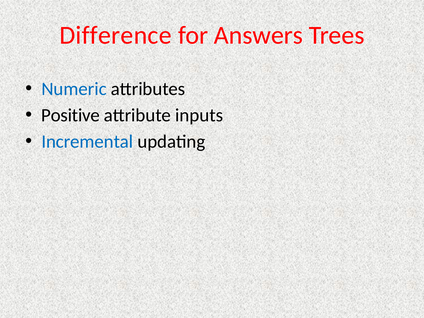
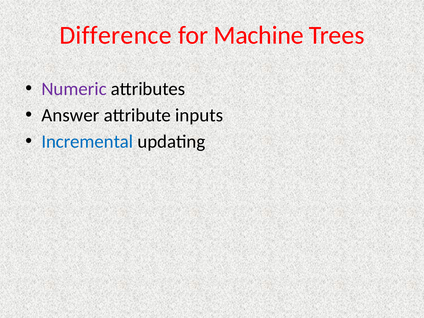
Answers: Answers -> Machine
Numeric colour: blue -> purple
Positive: Positive -> Answer
